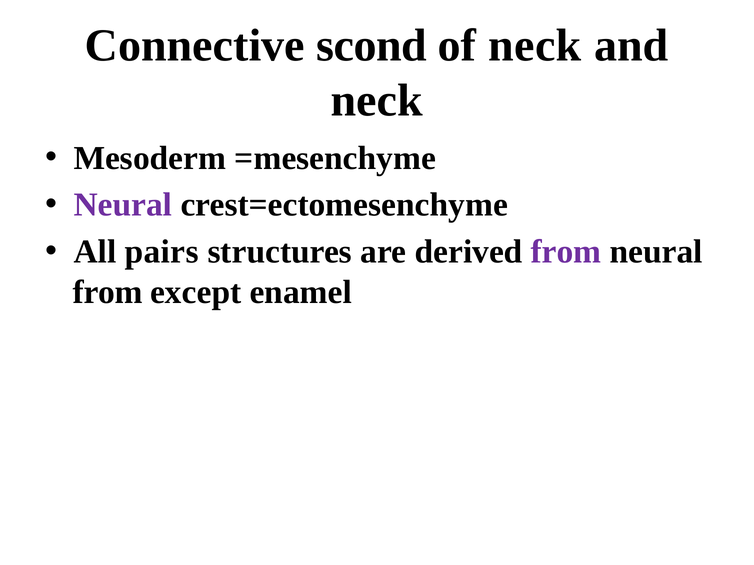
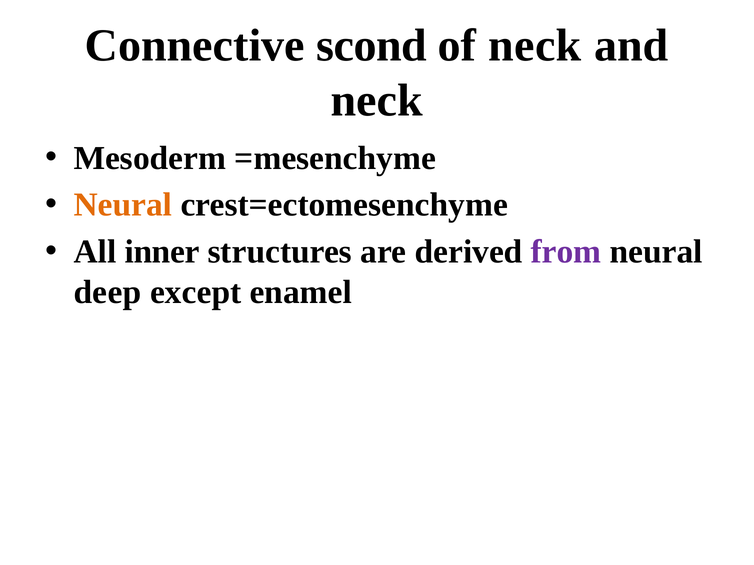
Neural at (123, 205) colour: purple -> orange
pairs: pairs -> inner
from at (108, 292): from -> deep
